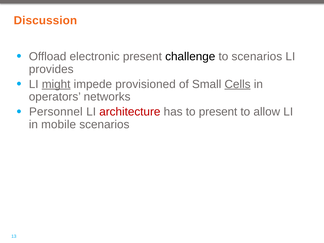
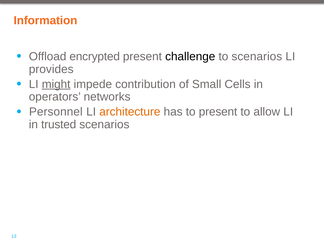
Discussion: Discussion -> Information
electronic: electronic -> encrypted
provisioned: provisioned -> contribution
Cells underline: present -> none
architecture colour: red -> orange
mobile: mobile -> trusted
